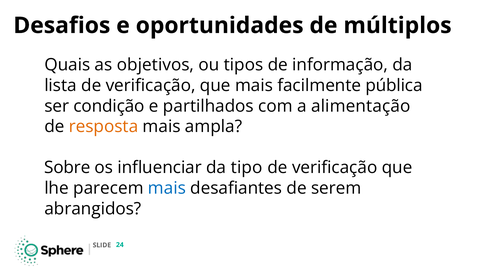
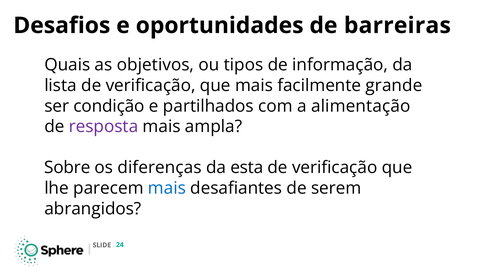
múltiplos: múltiplos -> barreiras
pública: pública -> grande
resposta colour: orange -> purple
influenciar: influenciar -> diferenças
tipo: tipo -> esta
